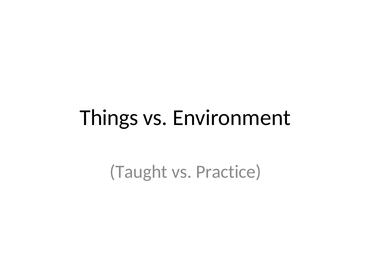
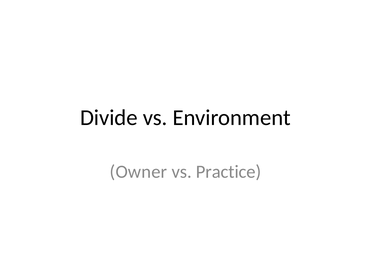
Things: Things -> Divide
Taught: Taught -> Owner
